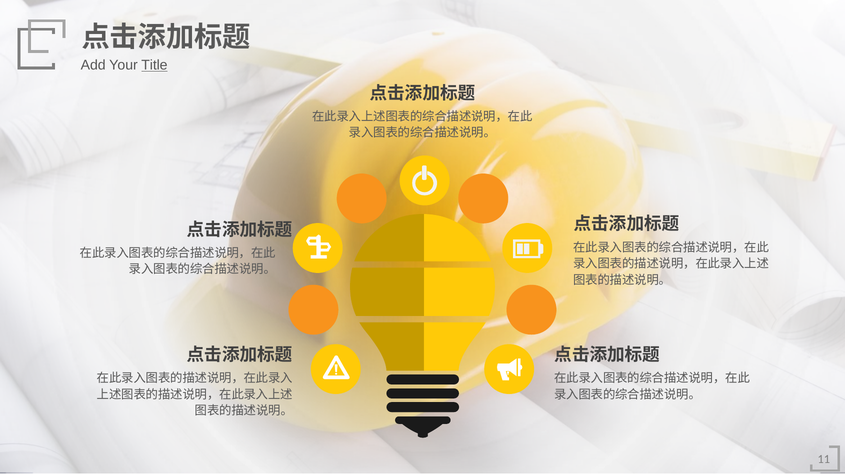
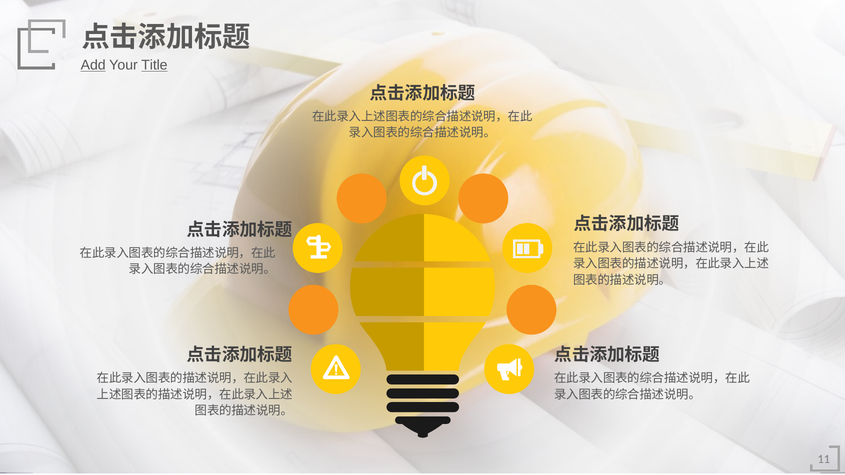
Add underline: none -> present
